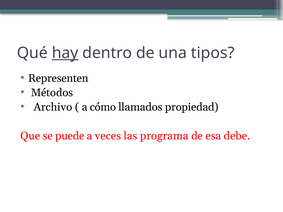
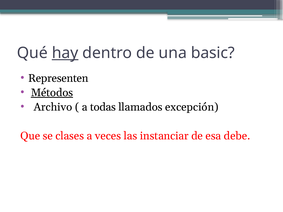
tipos: tipos -> basic
Métodos underline: none -> present
cómo: cómo -> todas
propiedad: propiedad -> excepción
puede: puede -> clases
programa: programa -> instanciar
